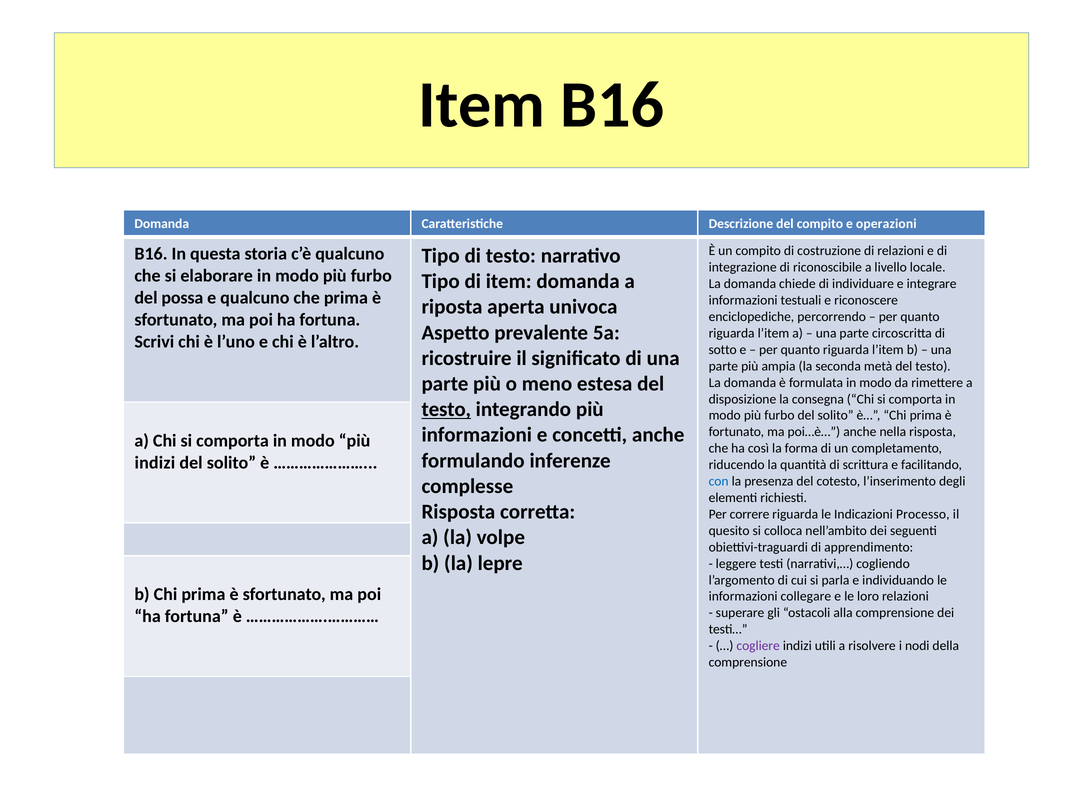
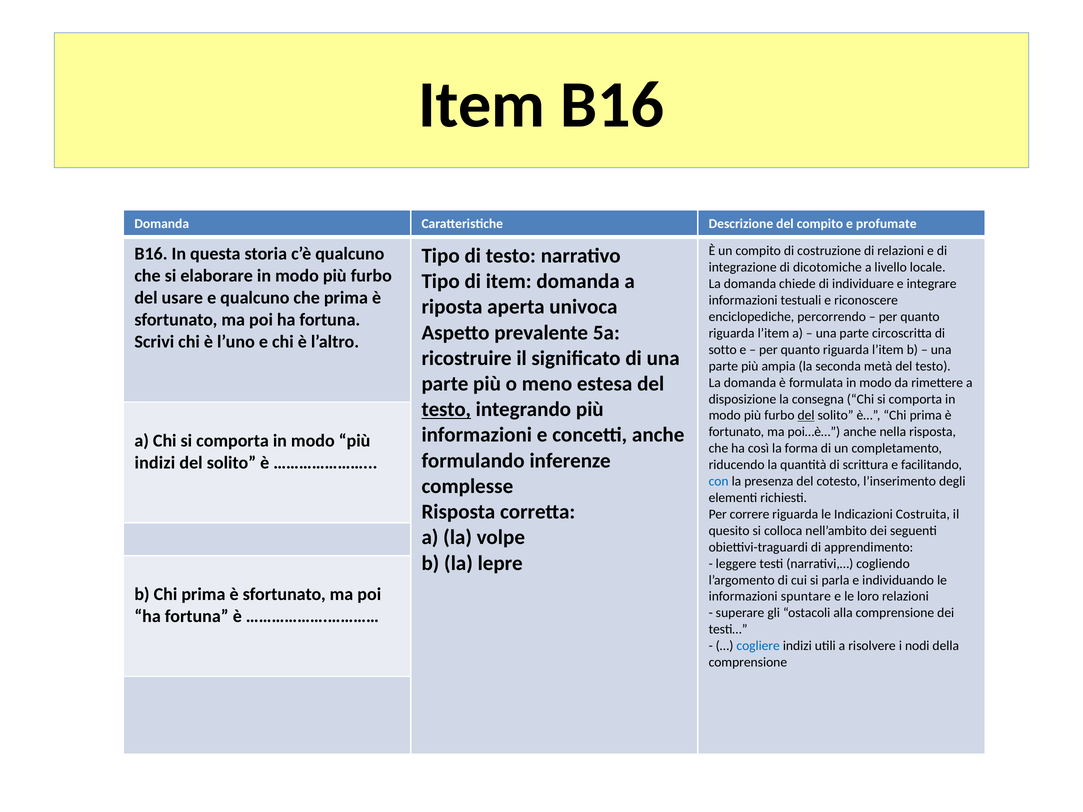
operazioni: operazioni -> profumate
riconoscibile: riconoscibile -> dicotomiche
possa: possa -> usare
del at (806, 416) underline: none -> present
Processo: Processo -> Costruita
collegare: collegare -> spuntare
cogliere colour: purple -> blue
